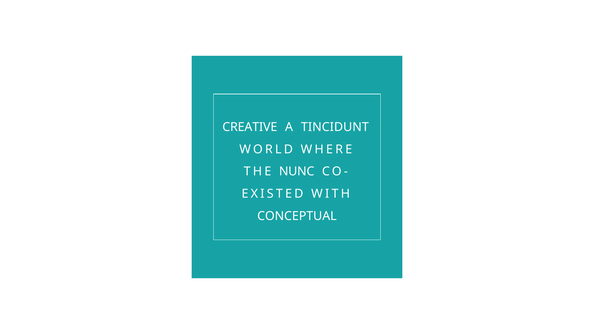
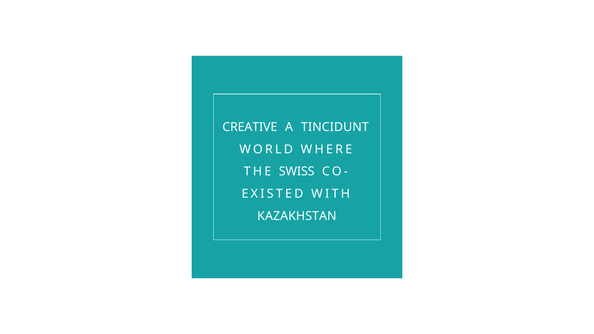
NUNC: NUNC -> SWISS
CONCEPTUAL: CONCEPTUAL -> KAZAKHSTAN
